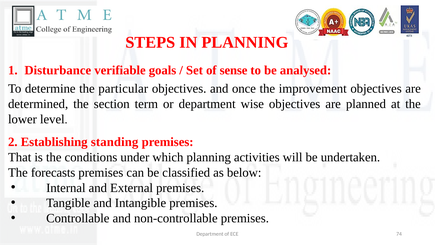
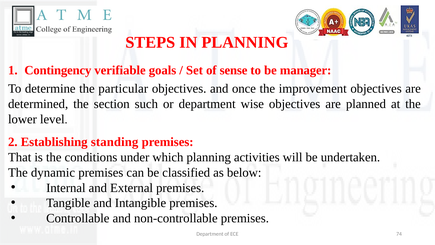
Disturbance: Disturbance -> Contingency
analysed: analysed -> manager
term: term -> such
forecasts: forecasts -> dynamic
